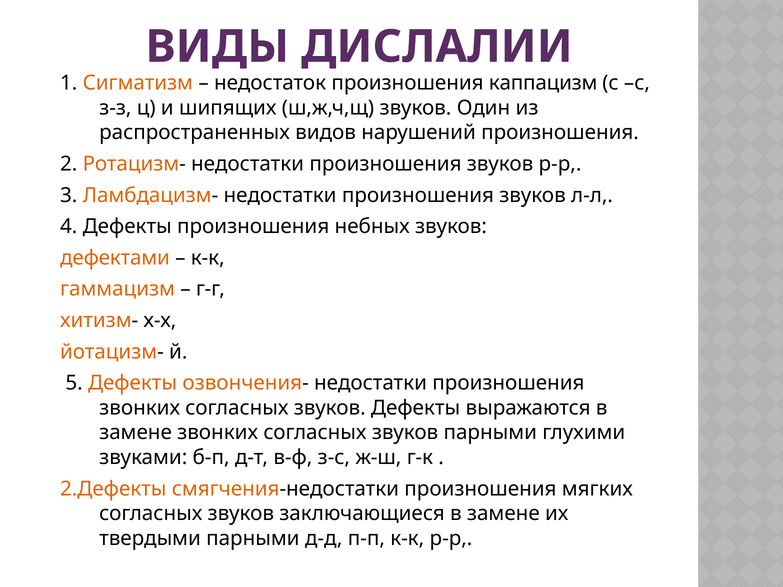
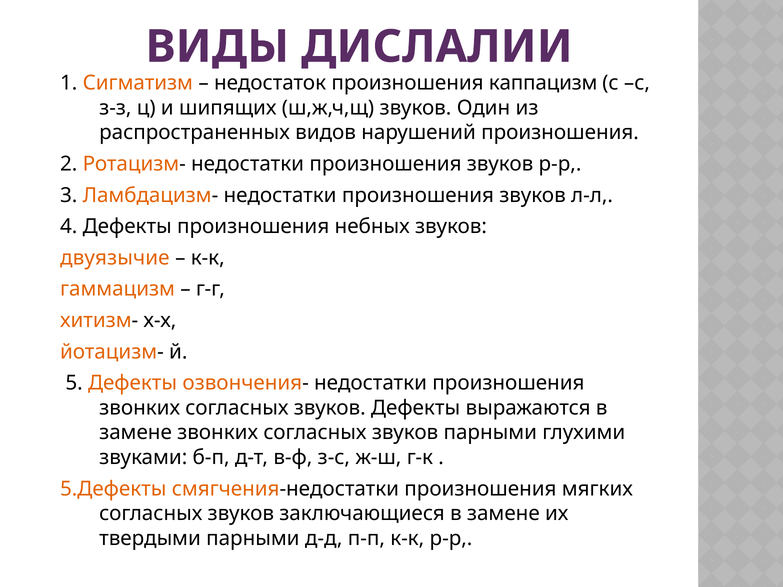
дефектами: дефектами -> двуязычие
2.Дефекты: 2.Дефекты -> 5.Дефекты
